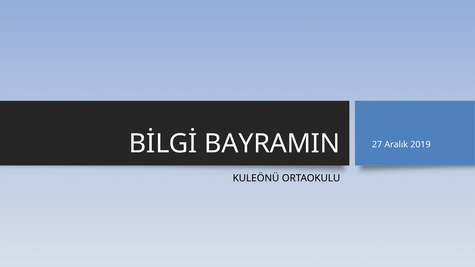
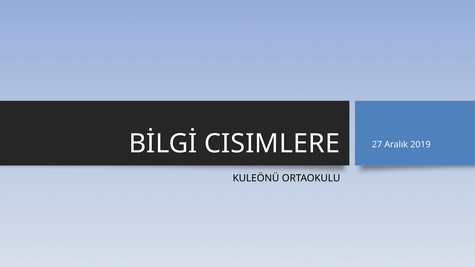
BAYRAMIN: BAYRAMIN -> CISIMLERE
